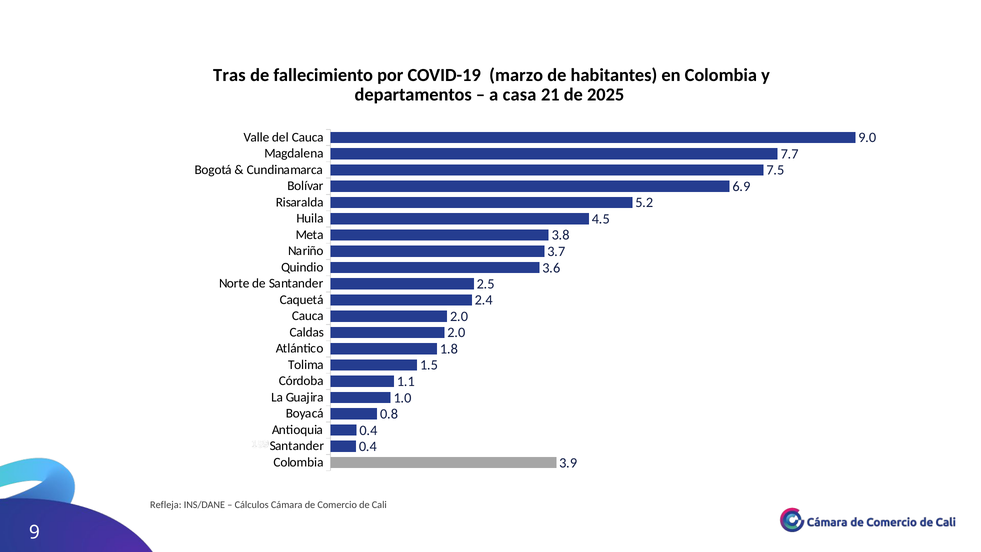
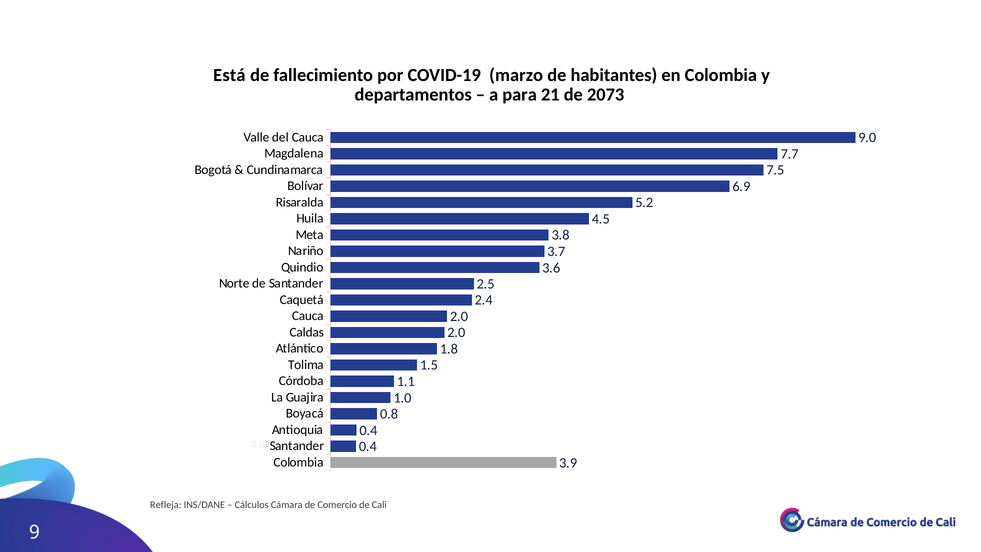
Tras: Tras -> Está
casa: casa -> para
2025: 2025 -> 2073
